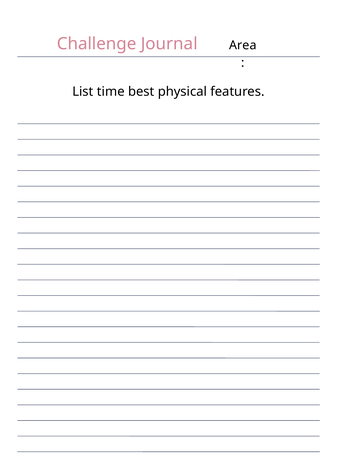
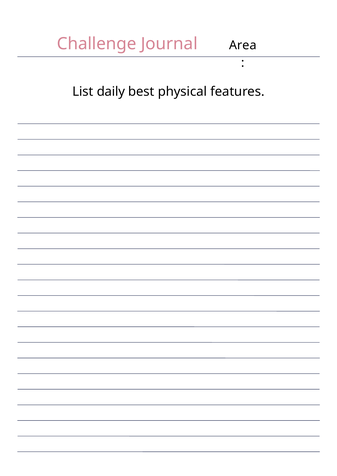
time: time -> daily
